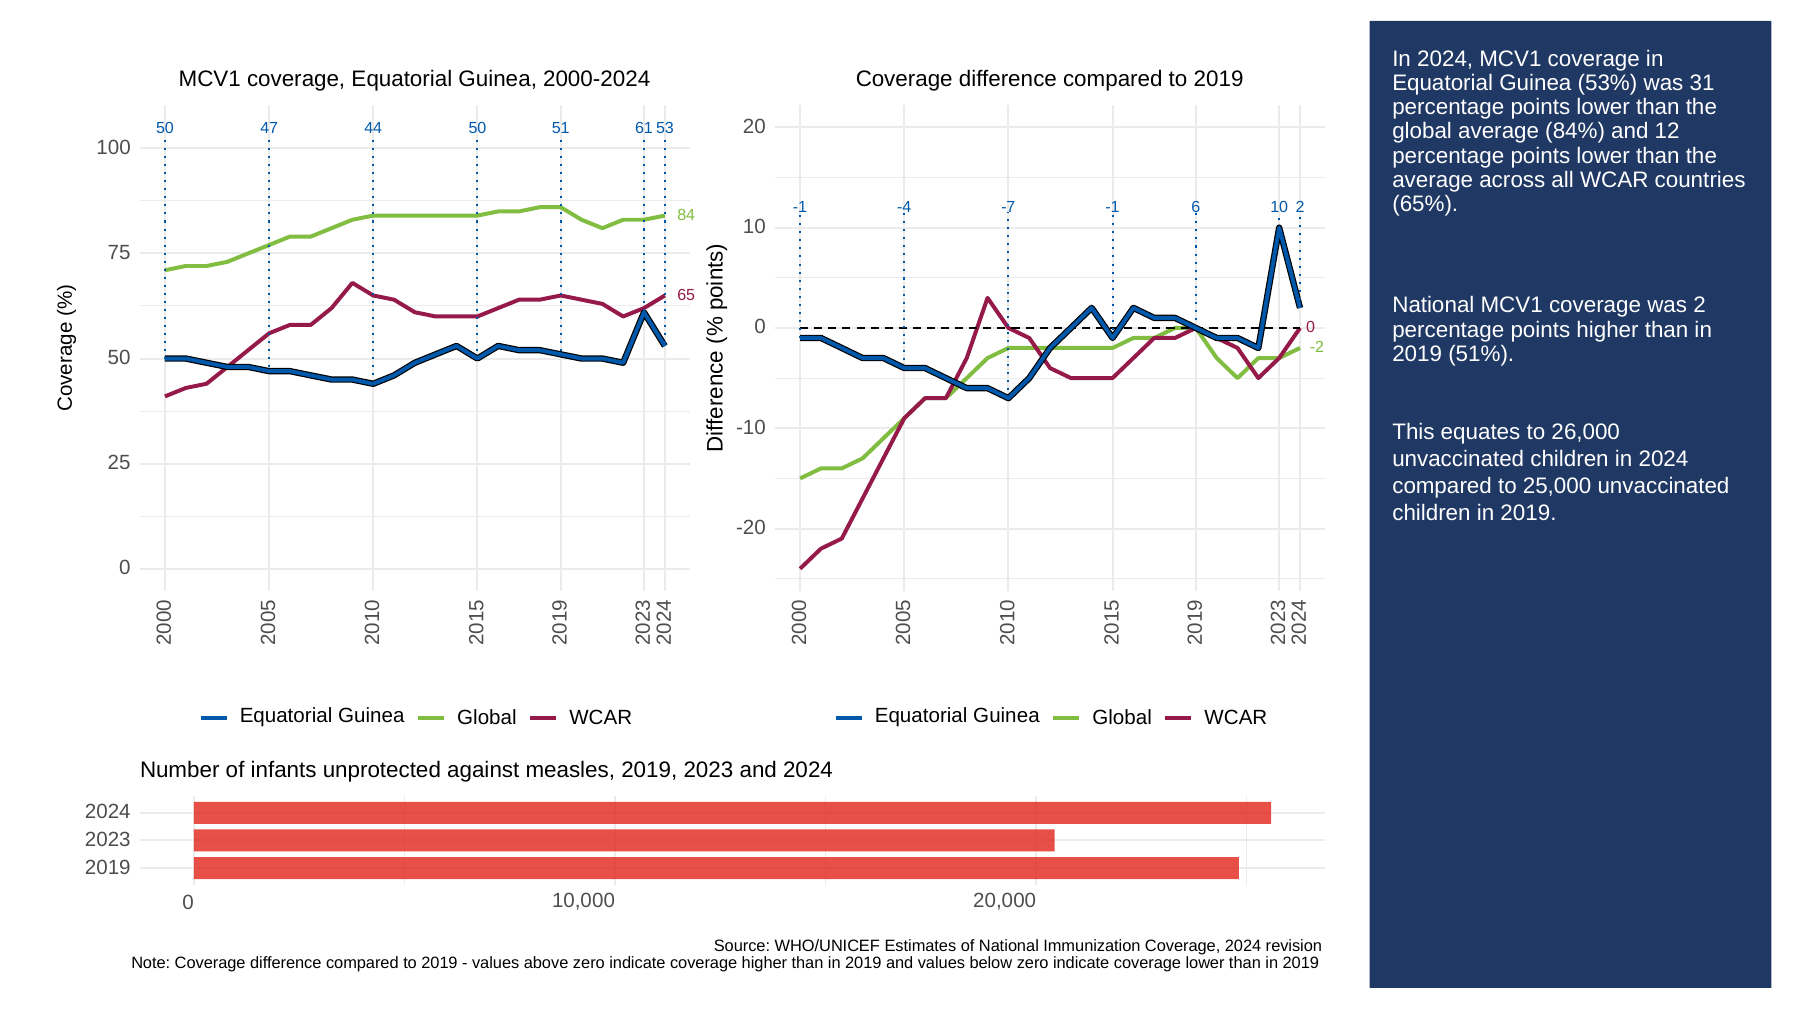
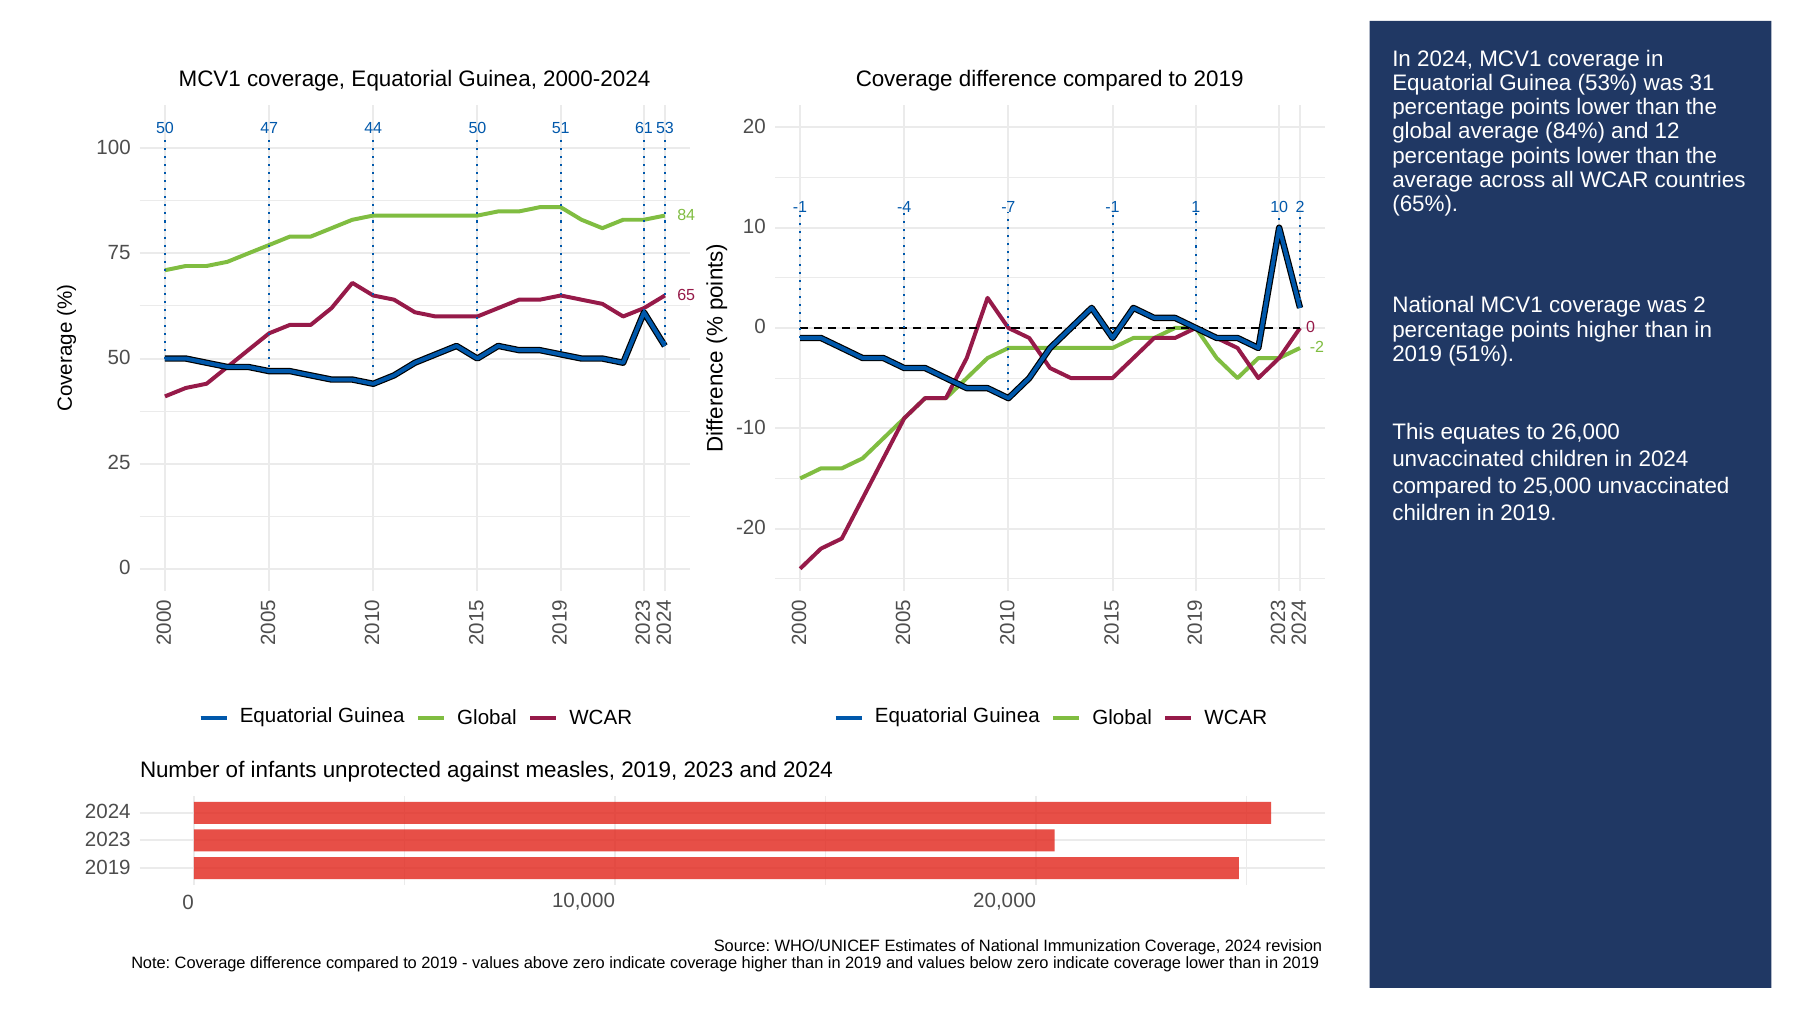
-1 6: 6 -> 1
